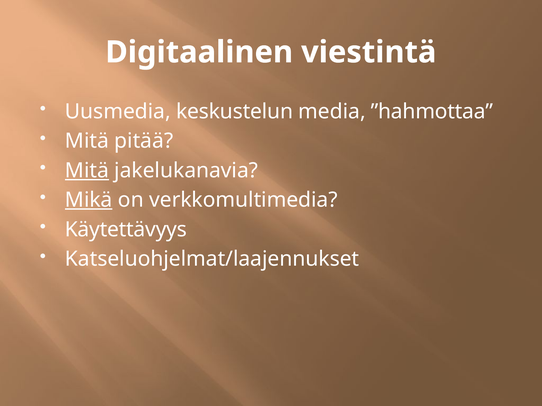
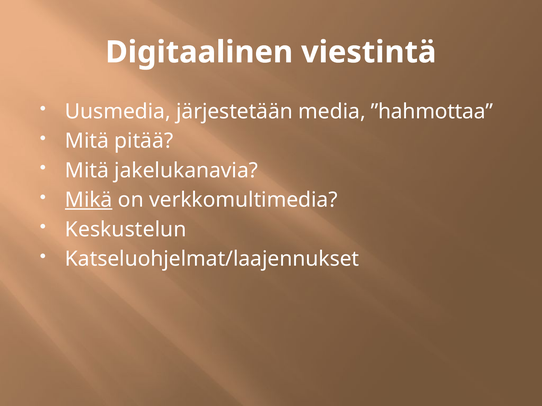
keskustelun: keskustelun -> järjestetään
Mitä at (87, 171) underline: present -> none
Käytettävyys: Käytettävyys -> Keskustelun
